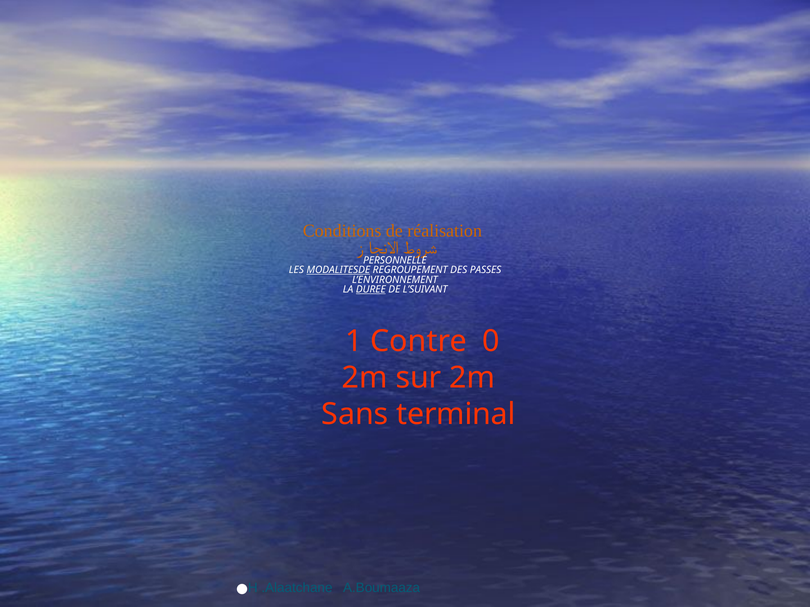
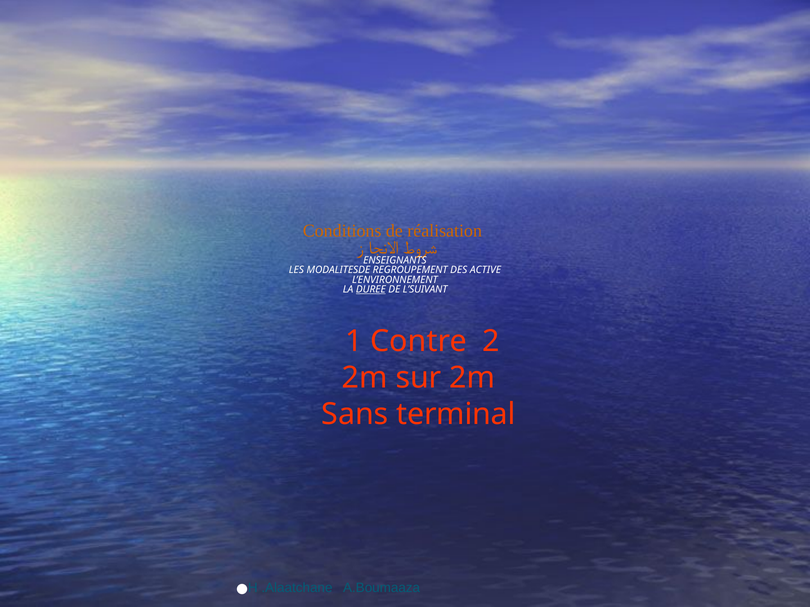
PERSONNELLE: PERSONNELLE -> ENSEIGNANTS
MODALITESDE underline: present -> none
PASSES: PASSES -> ACTIVE
0: 0 -> 2
